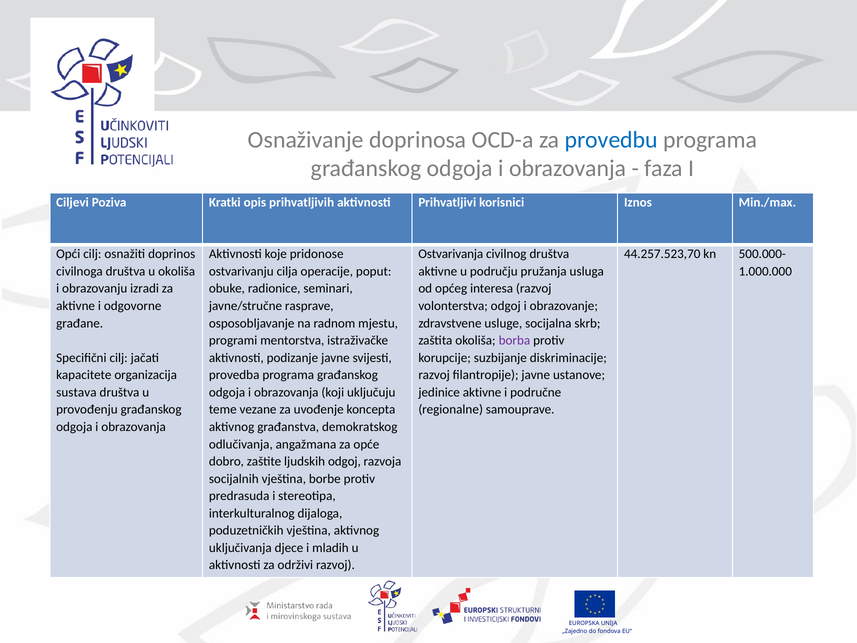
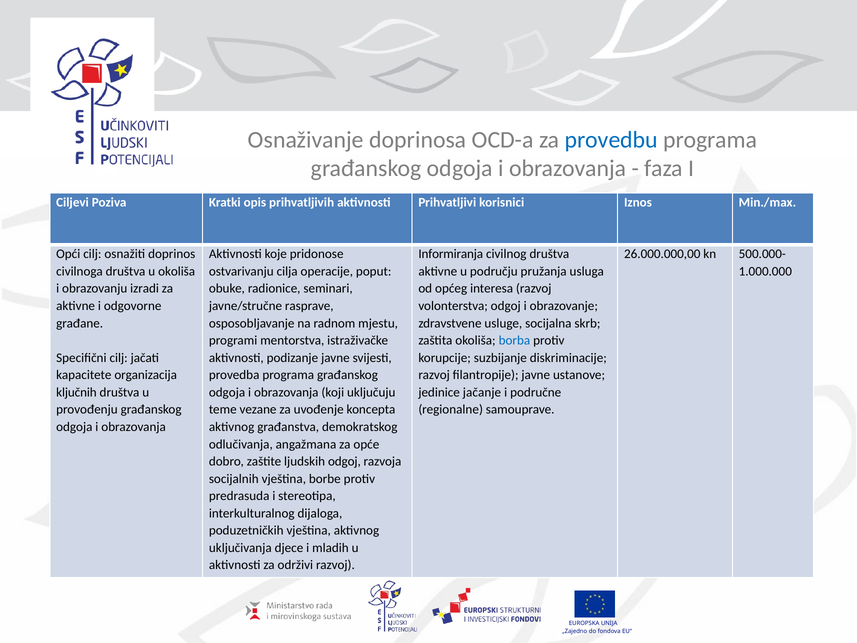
Ostvarivanja: Ostvarivanja -> Informiranja
44.257.523,70: 44.257.523,70 -> 26.000.000,00
borba colour: purple -> blue
sustava: sustava -> ključnih
jedinice aktivne: aktivne -> jačanje
